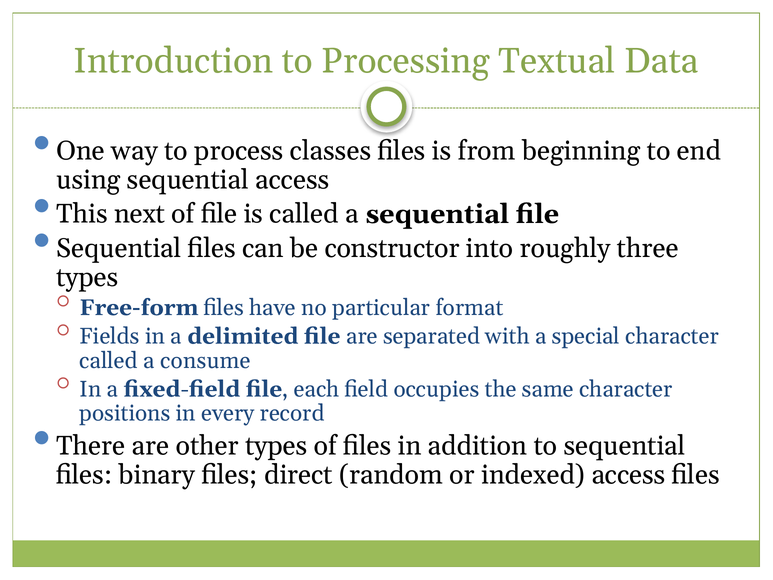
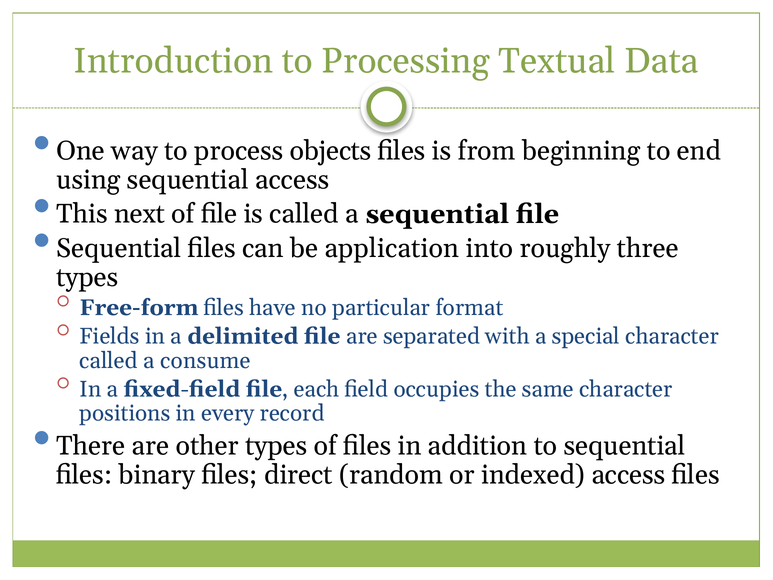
classes: classes -> objects
constructor: constructor -> application
